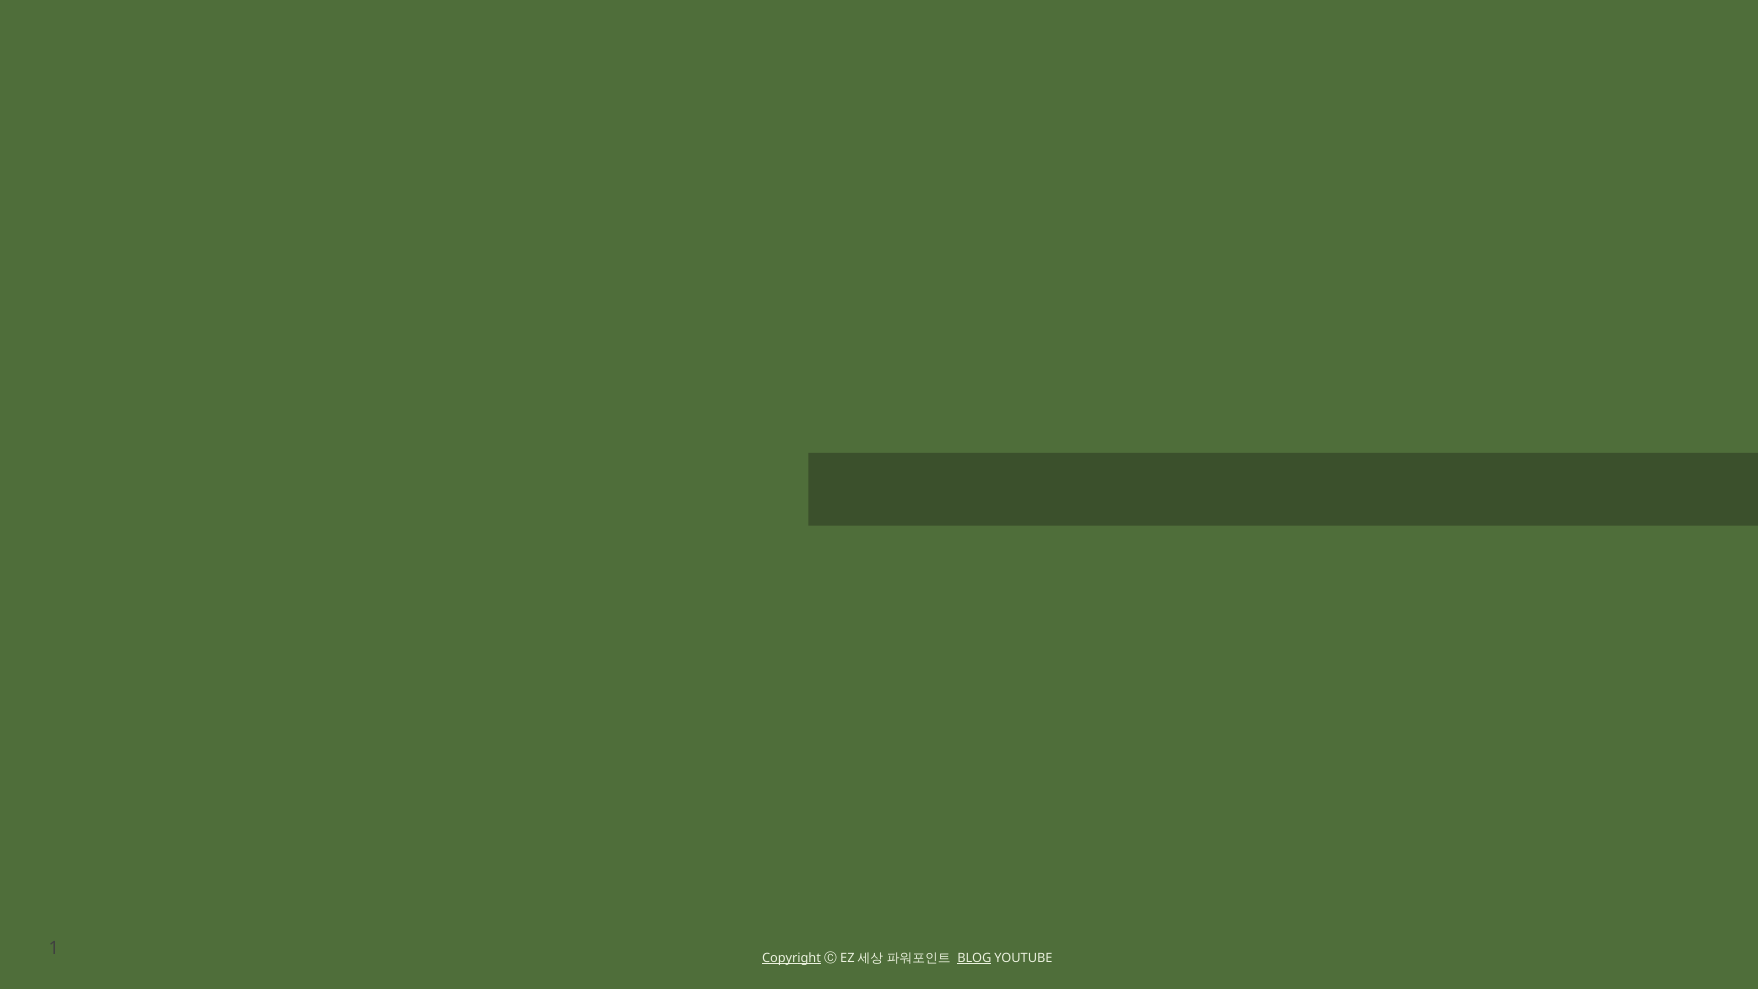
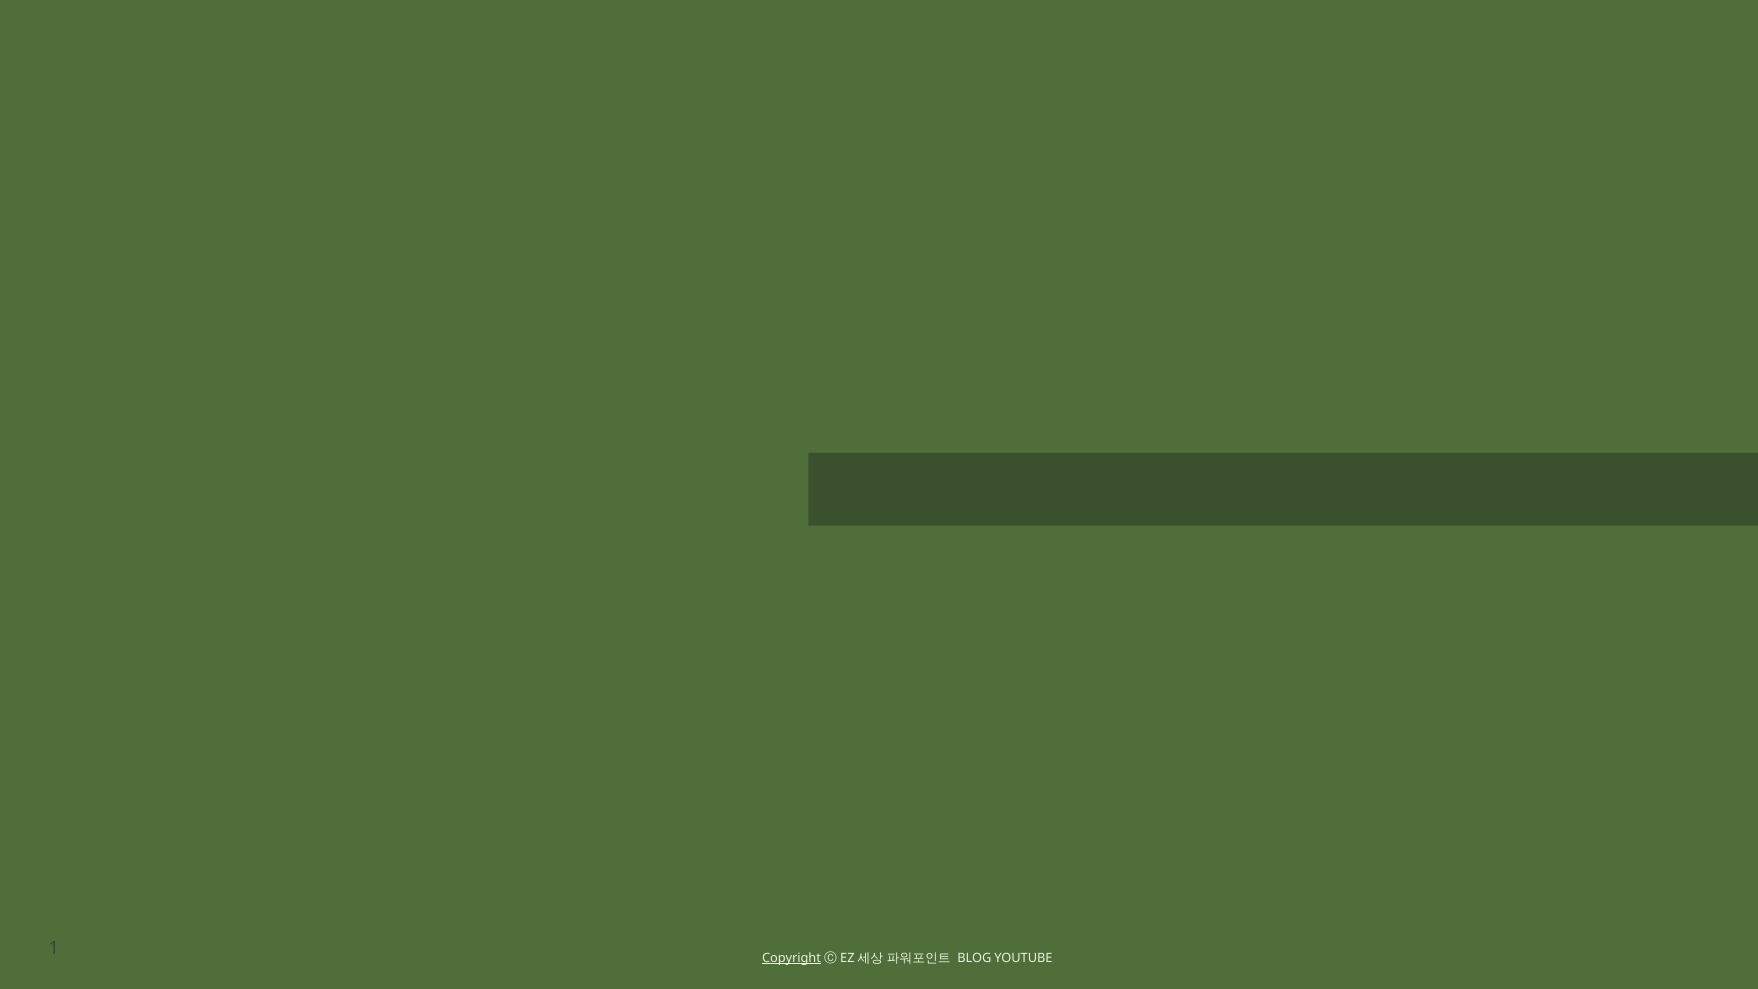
BLOG underline: present -> none
